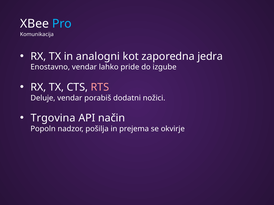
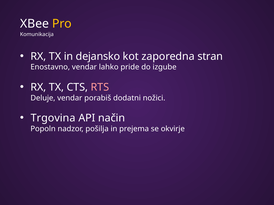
Pro colour: light blue -> yellow
analogni: analogni -> dejansko
jedra: jedra -> stran
